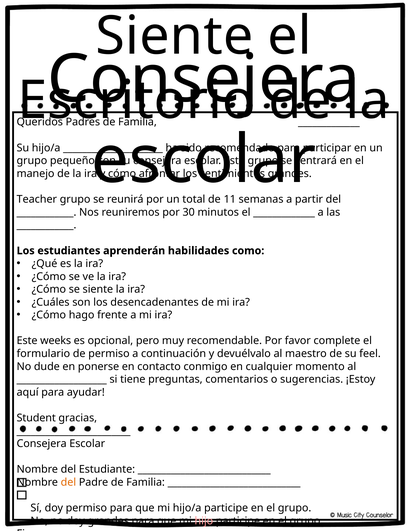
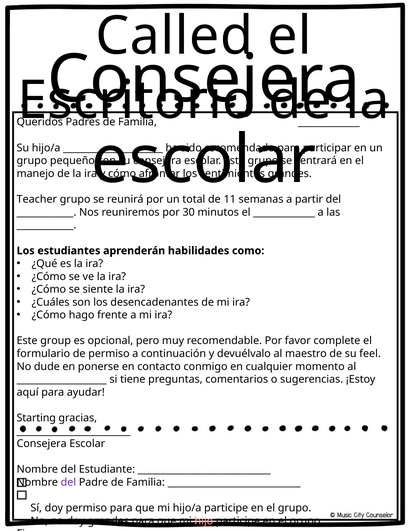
Siente at (174, 36): Siente -> Called
weeks: weeks -> group
Student: Student -> Starting
del at (68, 482) colour: orange -> purple
